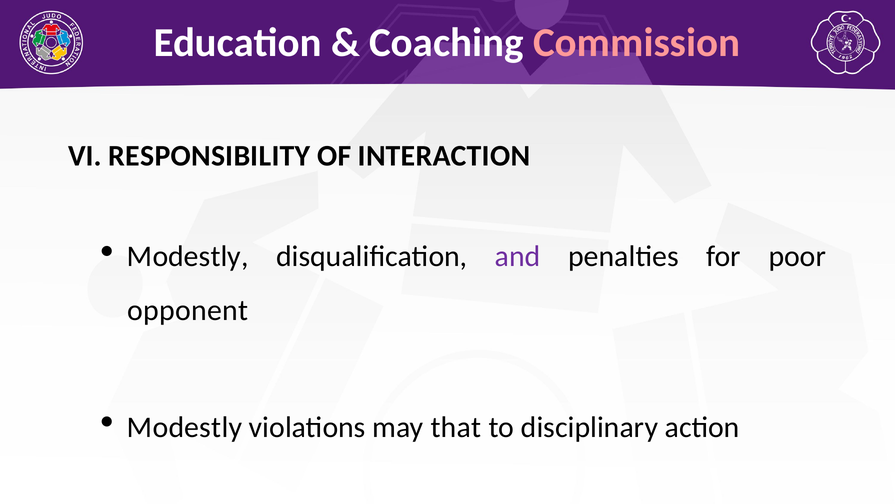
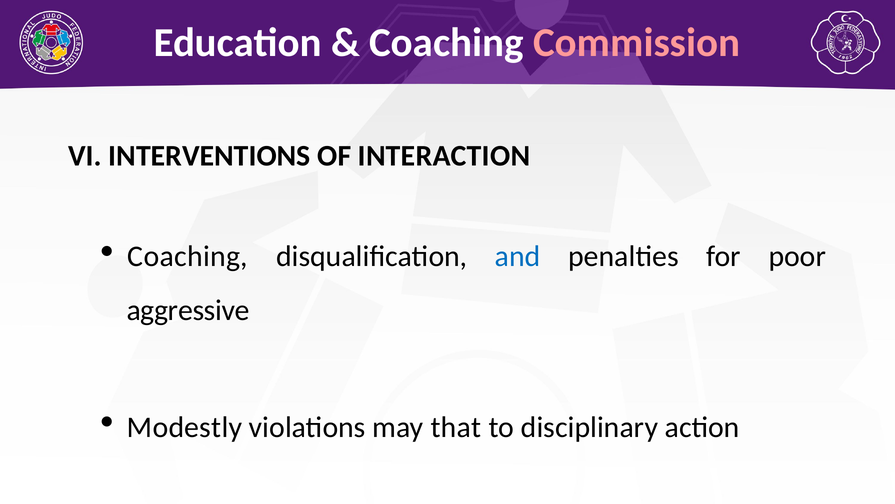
RESPONSIBILITY: RESPONSIBILITY -> INTERVENTIONS
Modestly at (188, 256): Modestly -> Coaching
and colour: purple -> blue
opponent: opponent -> aggressive
